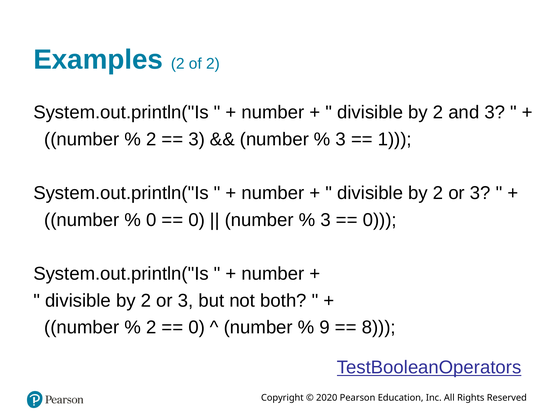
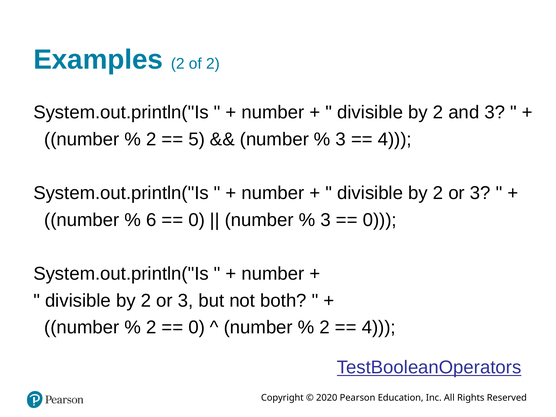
3 at (197, 139): 3 -> 5
1 at (395, 139): 1 -> 4
0 at (151, 220): 0 -> 6
9 at (325, 327): 9 -> 2
8 at (379, 327): 8 -> 4
